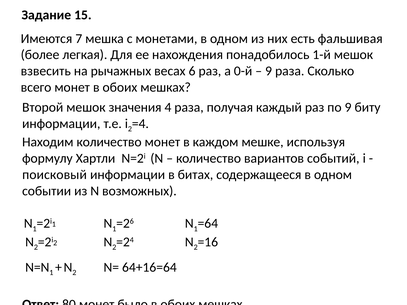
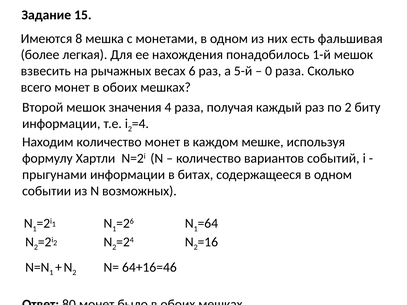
7: 7 -> 8
0-й: 0-й -> 5-й
9 at (269, 71): 9 -> 0
по 9: 9 -> 2
поисковый: поисковый -> прыгунами
64+16=64: 64+16=64 -> 64+16=46
